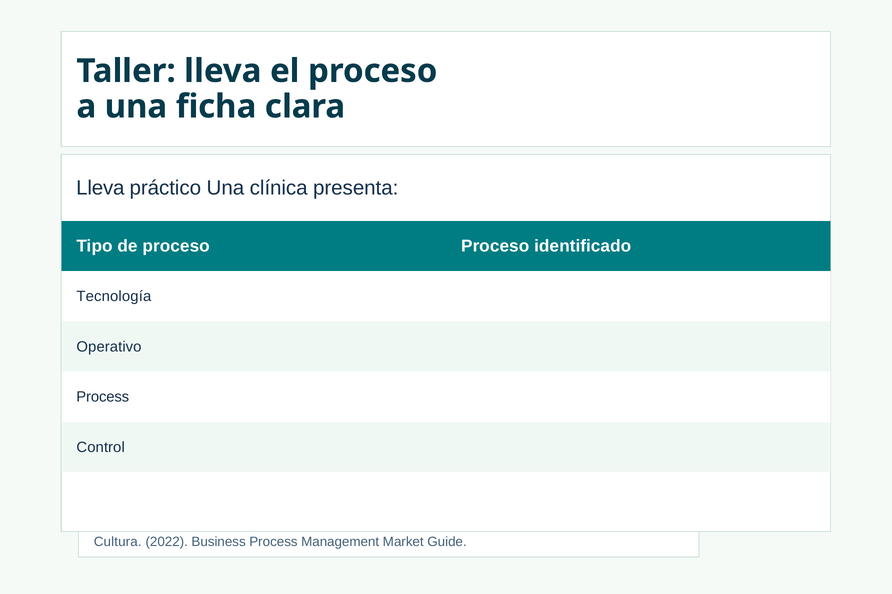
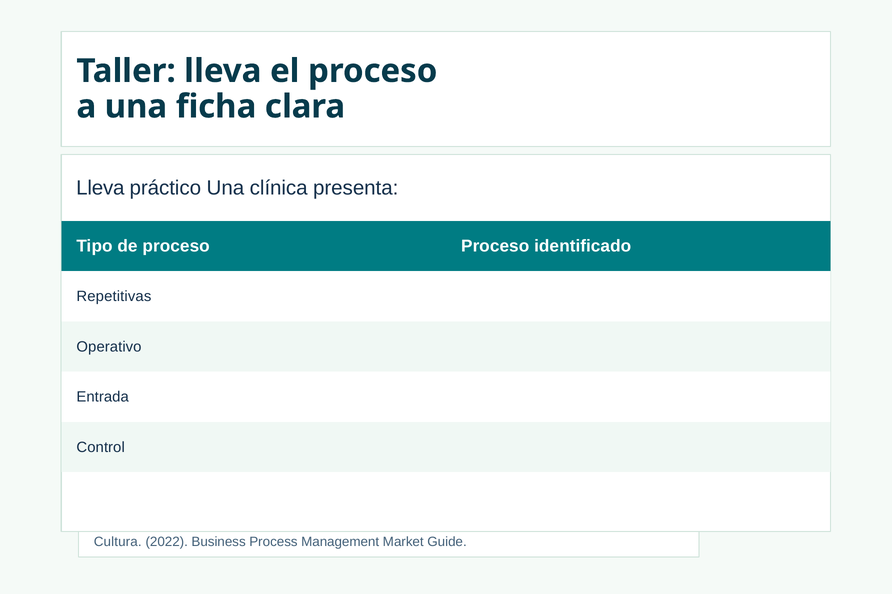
Tecnología: Tecnología -> Repetitivas
Process at (103, 398): Process -> Entrada
